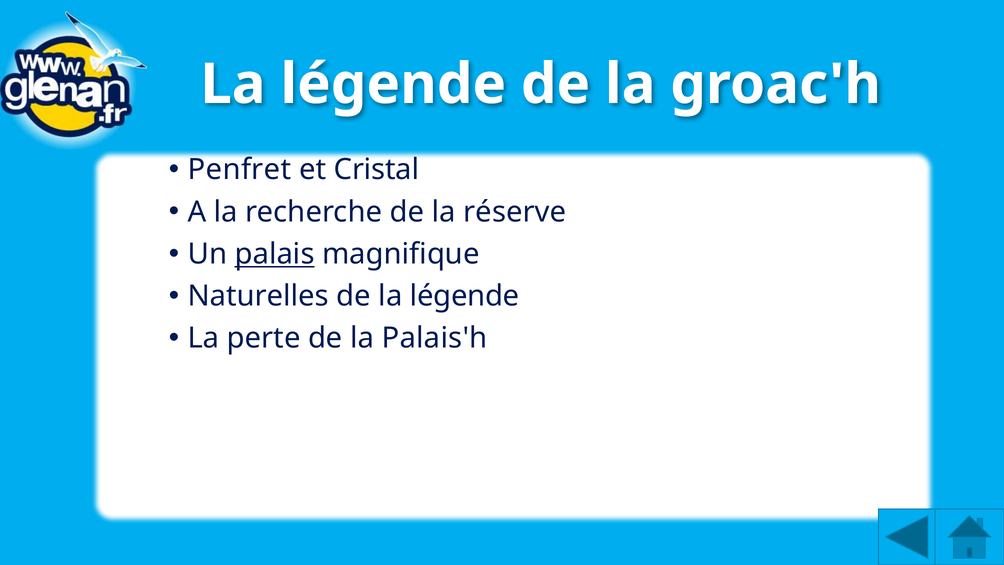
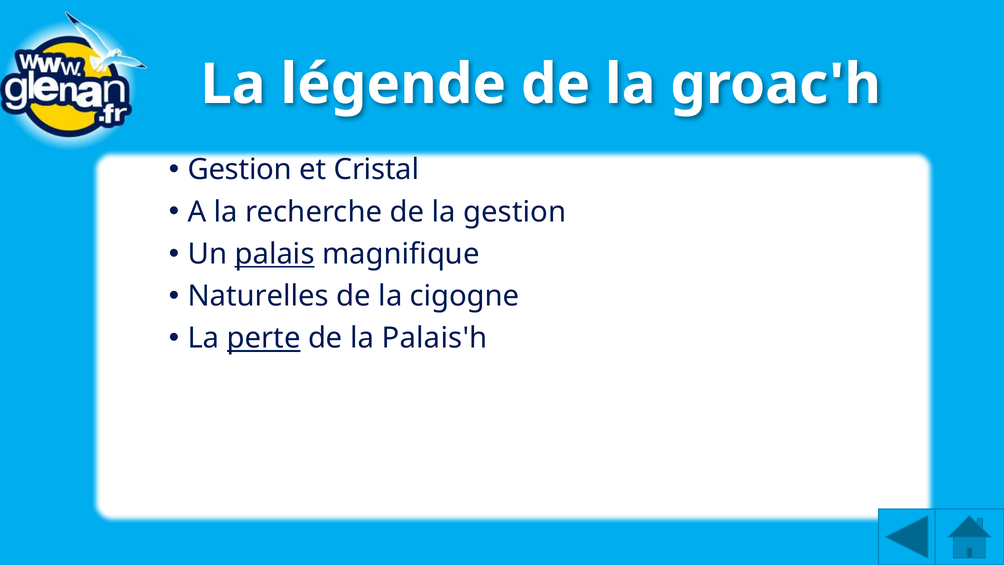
Penfret at (240, 170): Penfret -> Gestion
la réserve: réserve -> gestion
de la légende: légende -> cigogne
perte underline: none -> present
